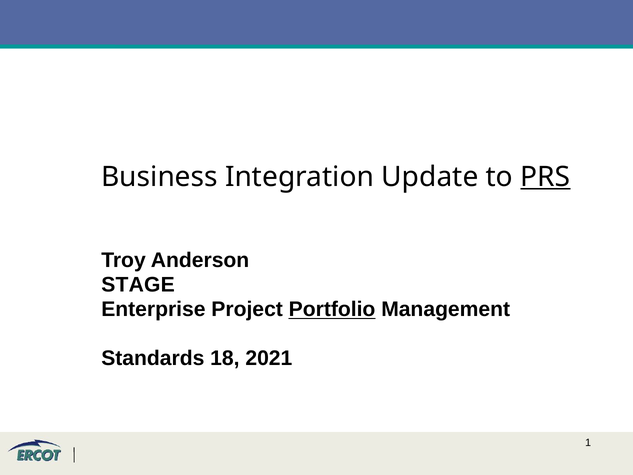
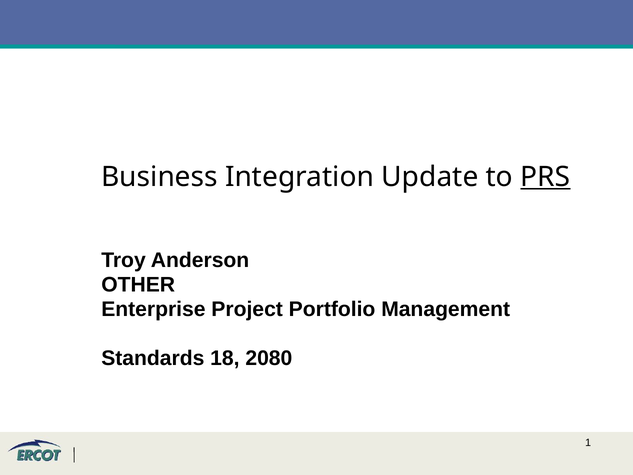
STAGE: STAGE -> OTHER
Portfolio underline: present -> none
2021: 2021 -> 2080
